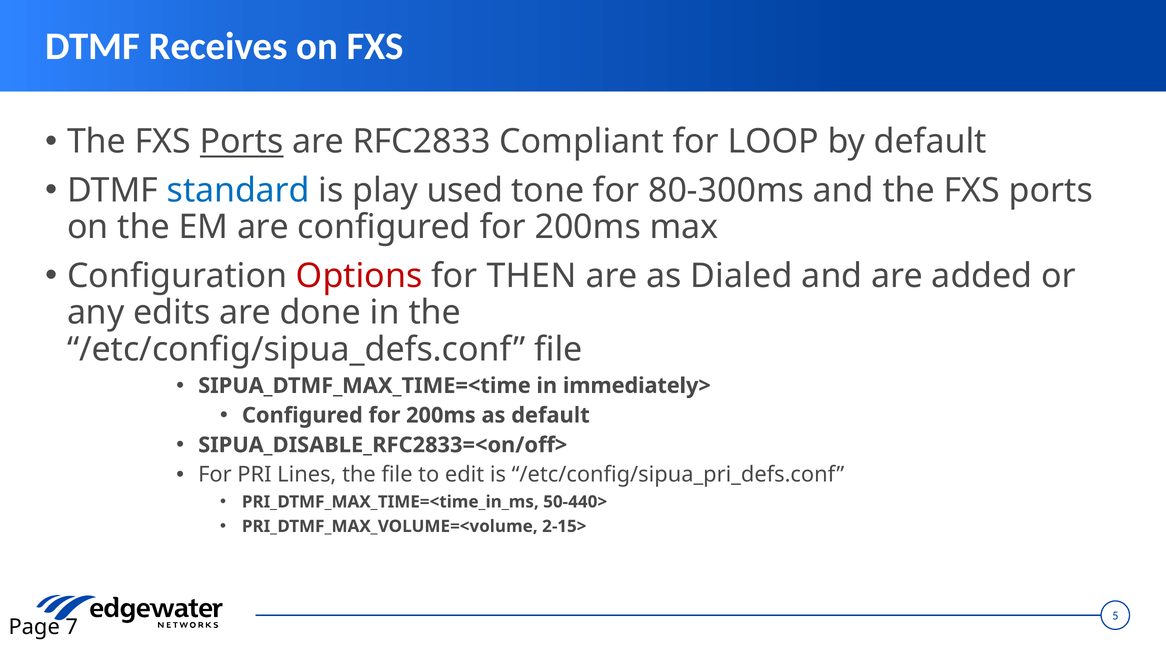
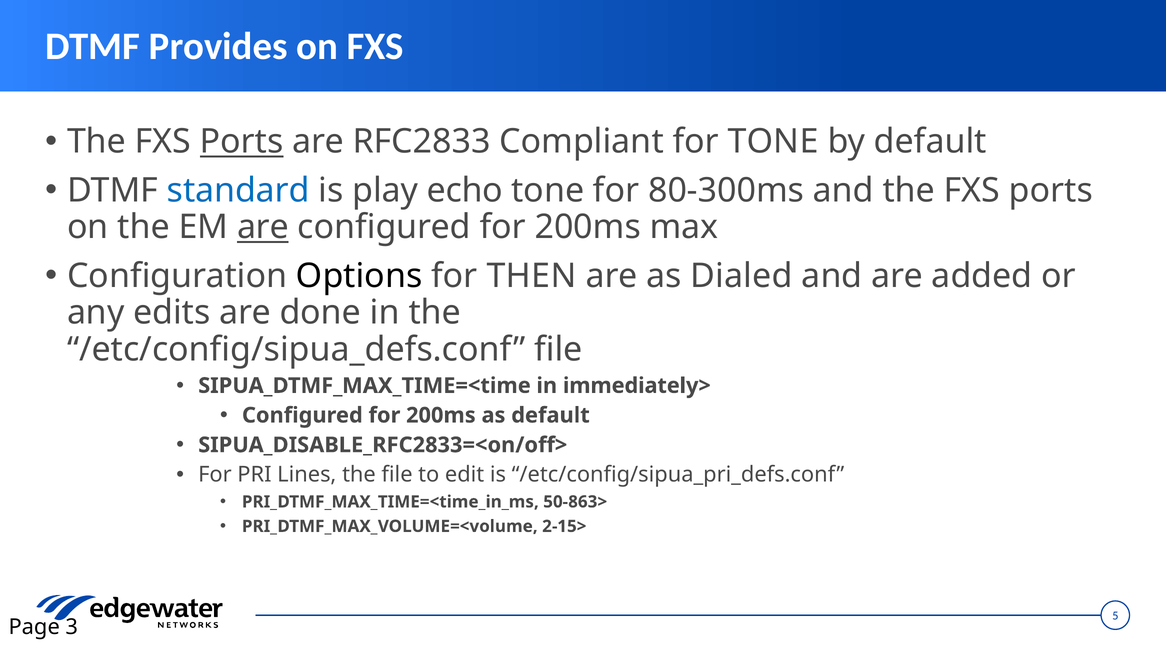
Receives: Receives -> Provides
for LOOP: LOOP -> TONE
used: used -> echo
are at (263, 227) underline: none -> present
Options colour: red -> black
50-440>: 50-440> -> 50-863>
7: 7 -> 3
